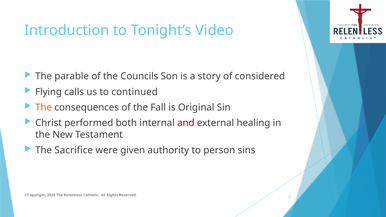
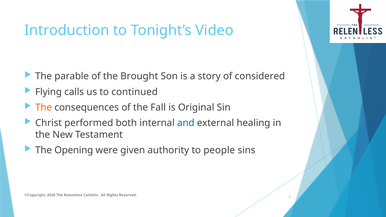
Councils: Councils -> Brought
and colour: red -> blue
Sacrifice: Sacrifice -> Opening
person: person -> people
